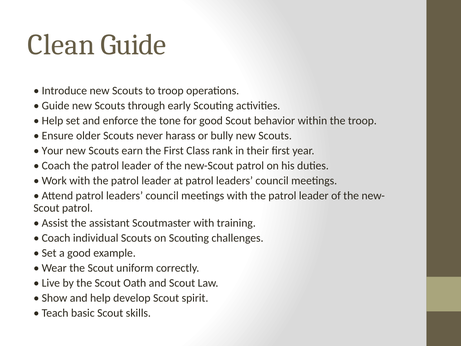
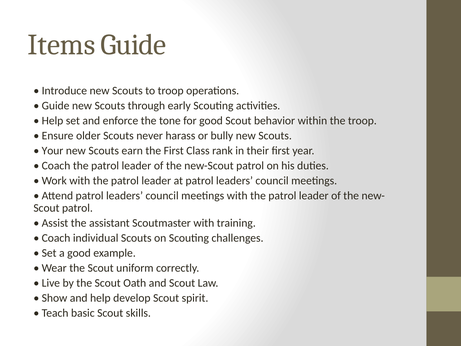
Clean: Clean -> Items
